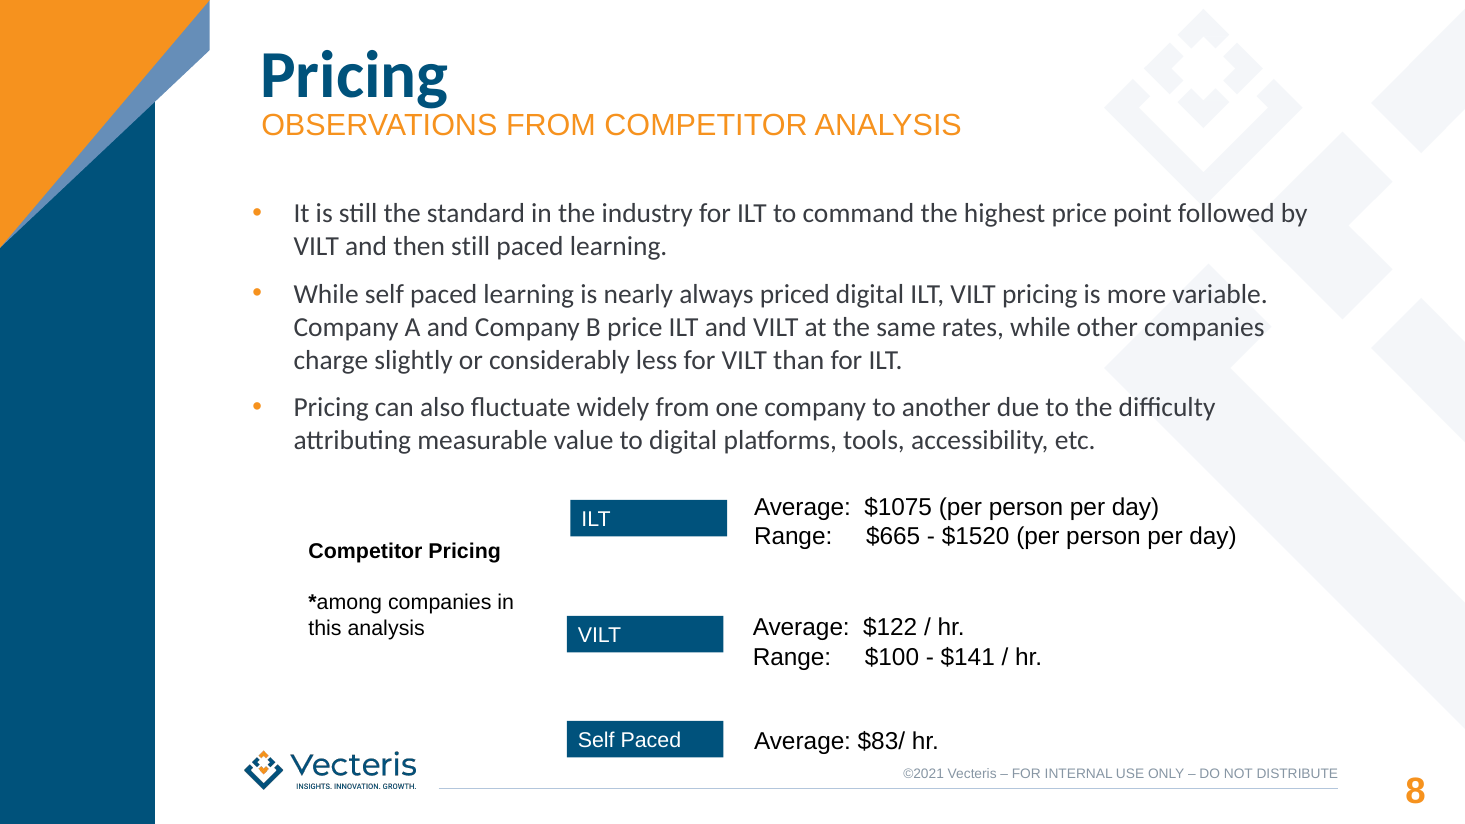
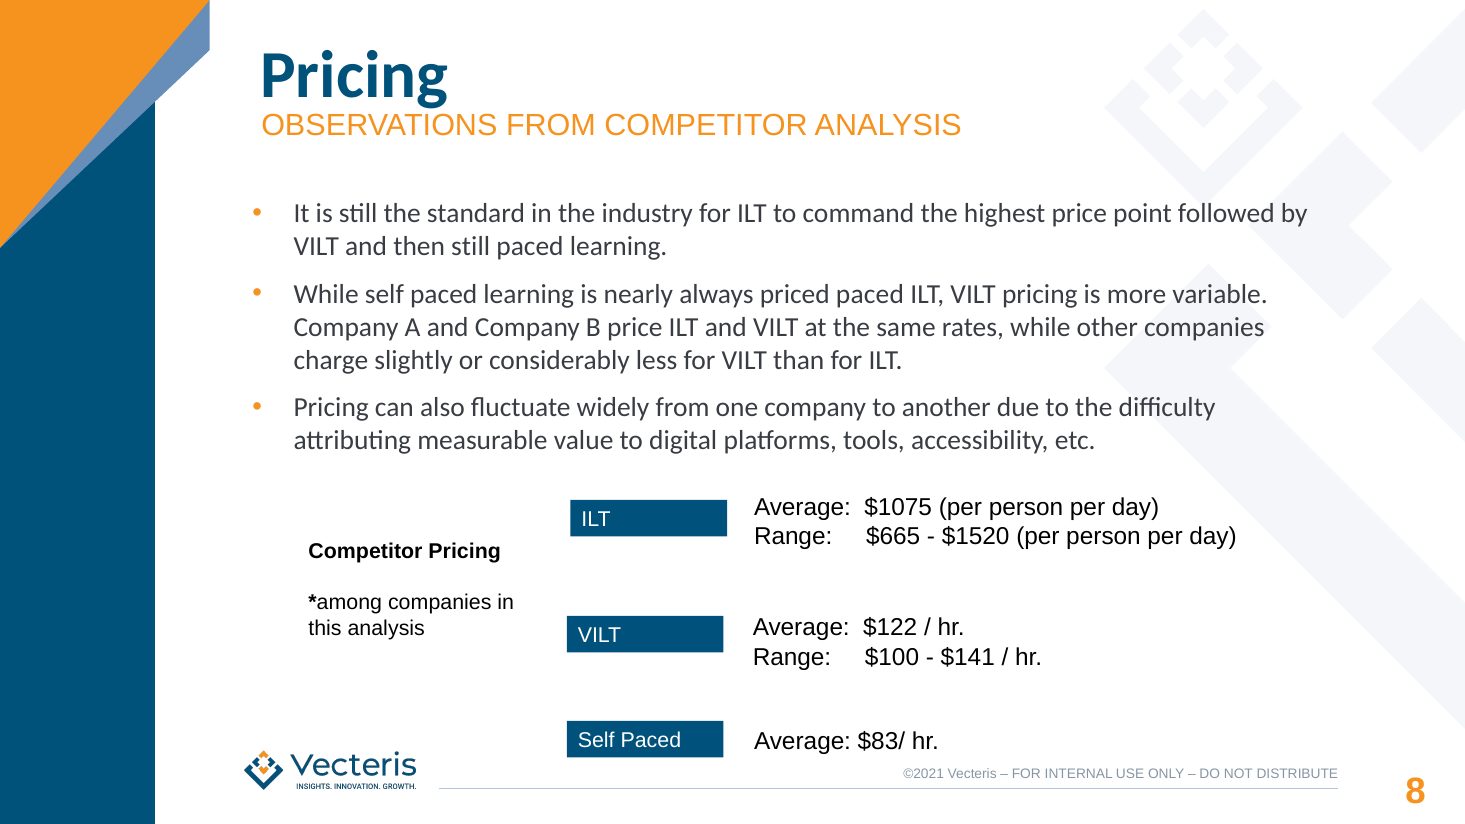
priced digital: digital -> paced
